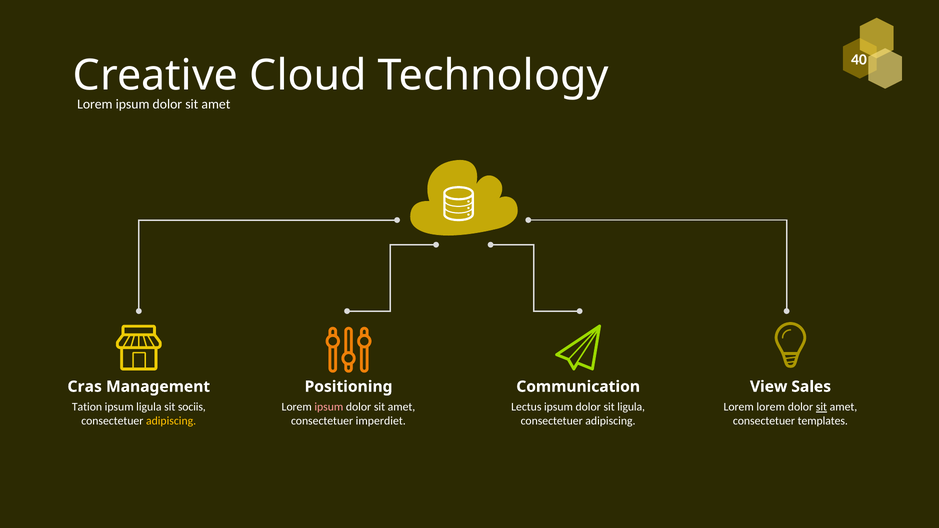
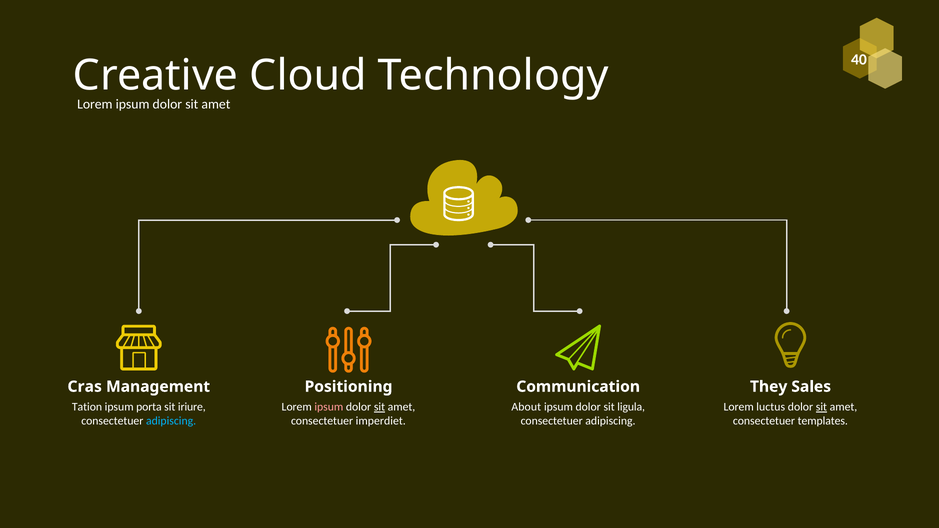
View: View -> They
ipsum ligula: ligula -> porta
sociis: sociis -> iriure
sit at (379, 407) underline: none -> present
Lectus: Lectus -> About
Lorem lorem: lorem -> luctus
adipiscing at (171, 421) colour: yellow -> light blue
